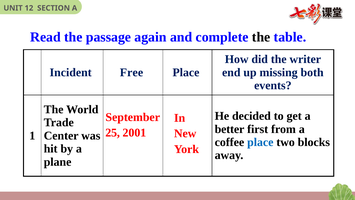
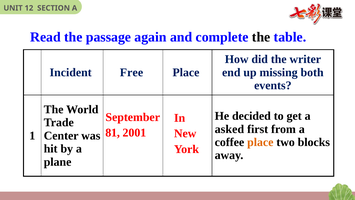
better: better -> asked
25: 25 -> 81
place at (260, 142) colour: blue -> orange
